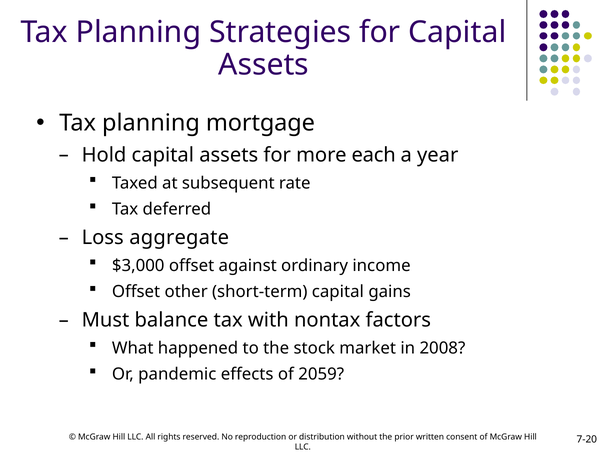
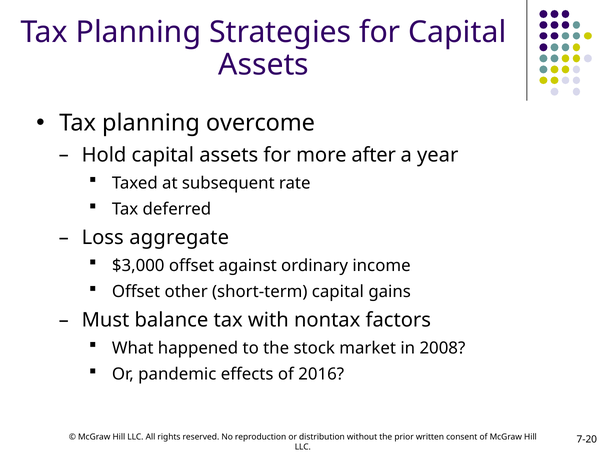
mortgage: mortgage -> overcome
each: each -> after
2059: 2059 -> 2016
